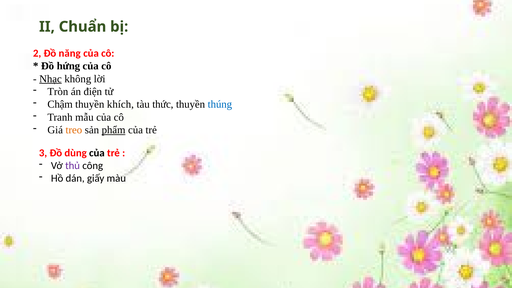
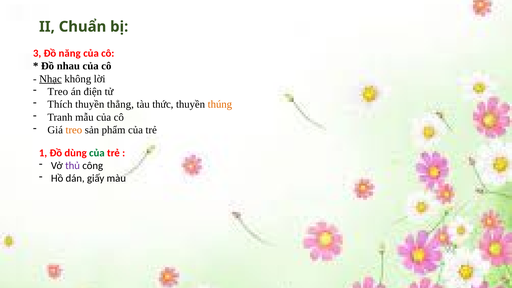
2: 2 -> 3
hứng: hứng -> nhau
Tròn at (58, 92): Tròn -> Treo
Chậm: Chậm -> Thích
khích: khích -> thẳng
thúng colour: blue -> orange
phẩm underline: present -> none
3: 3 -> 1
của at (97, 153) colour: black -> green
